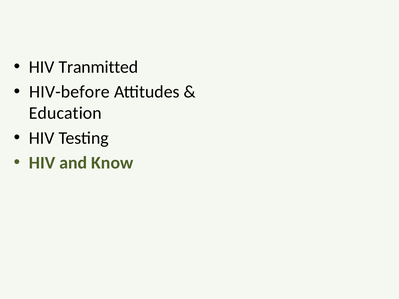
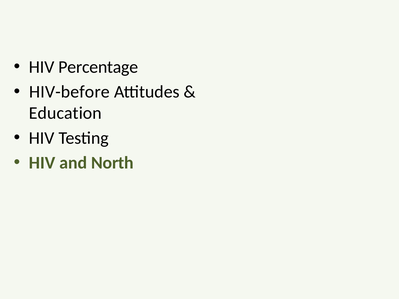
Tranmitted: Tranmitted -> Percentage
Know: Know -> North
